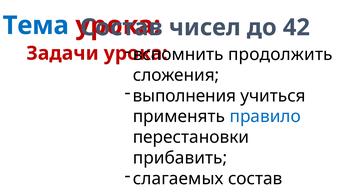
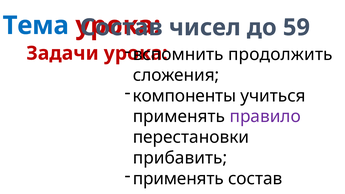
42: 42 -> 59
выполнения: выполнения -> компоненты
правило colour: blue -> purple
слагаемых at (178, 179): слагаемых -> применять
